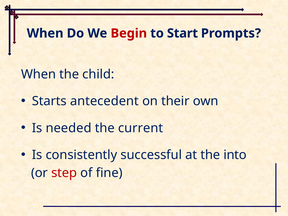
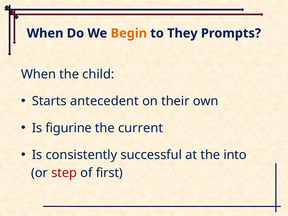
Begin colour: red -> orange
Start: Start -> They
needed: needed -> figurine
fine: fine -> first
